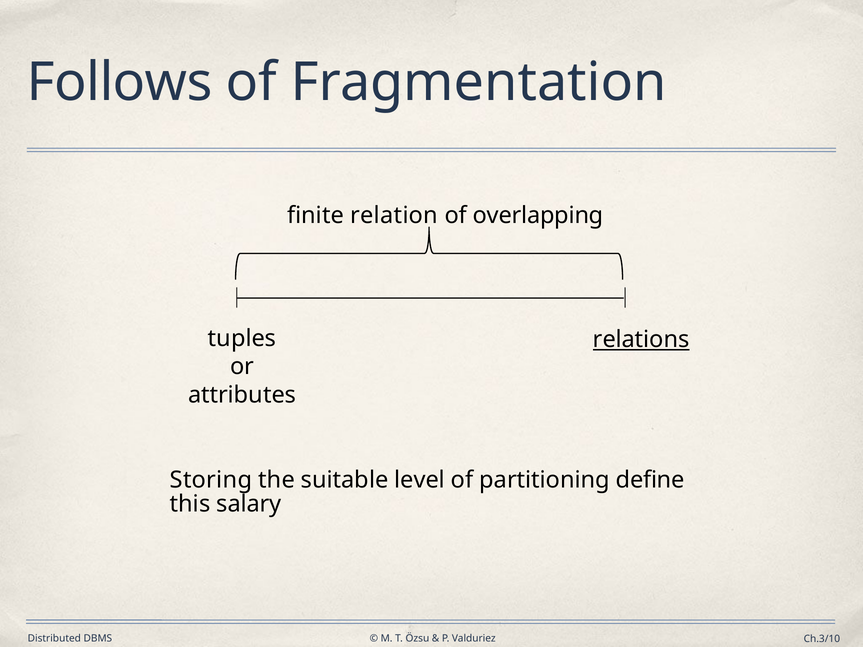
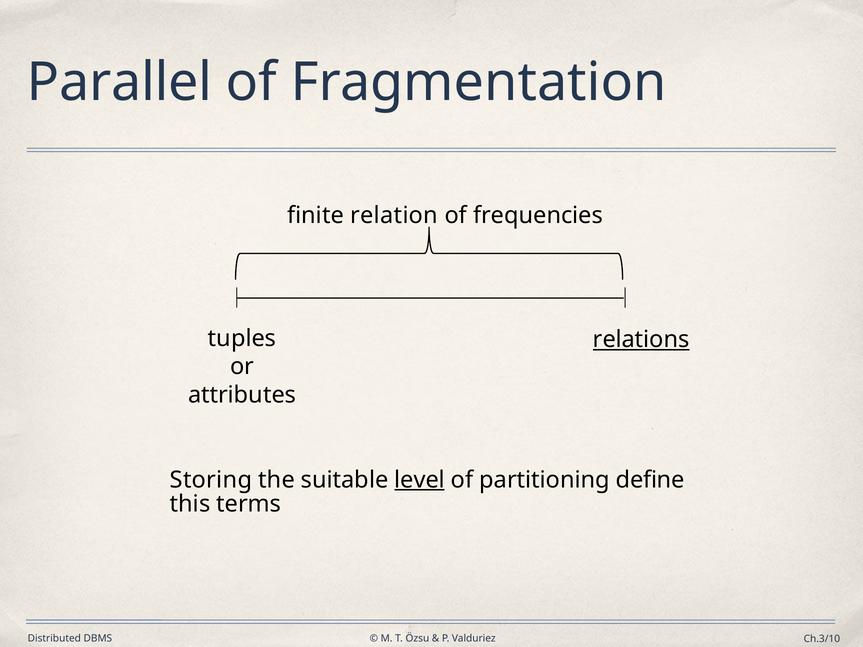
Follows: Follows -> Parallel
overlapping: overlapping -> frequencies
level underline: none -> present
salary: salary -> terms
